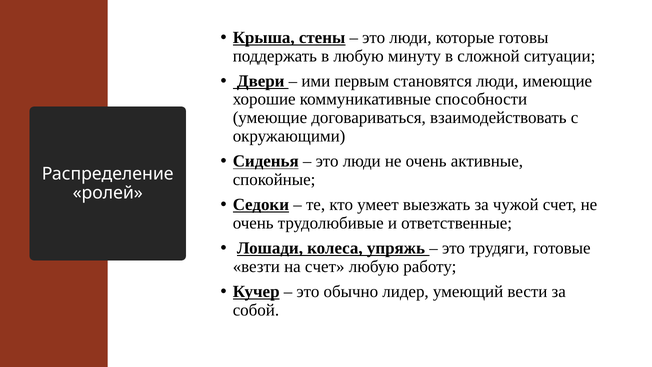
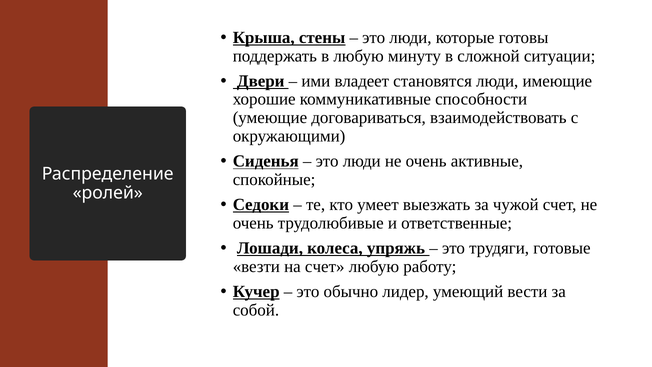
первым: первым -> владеет
